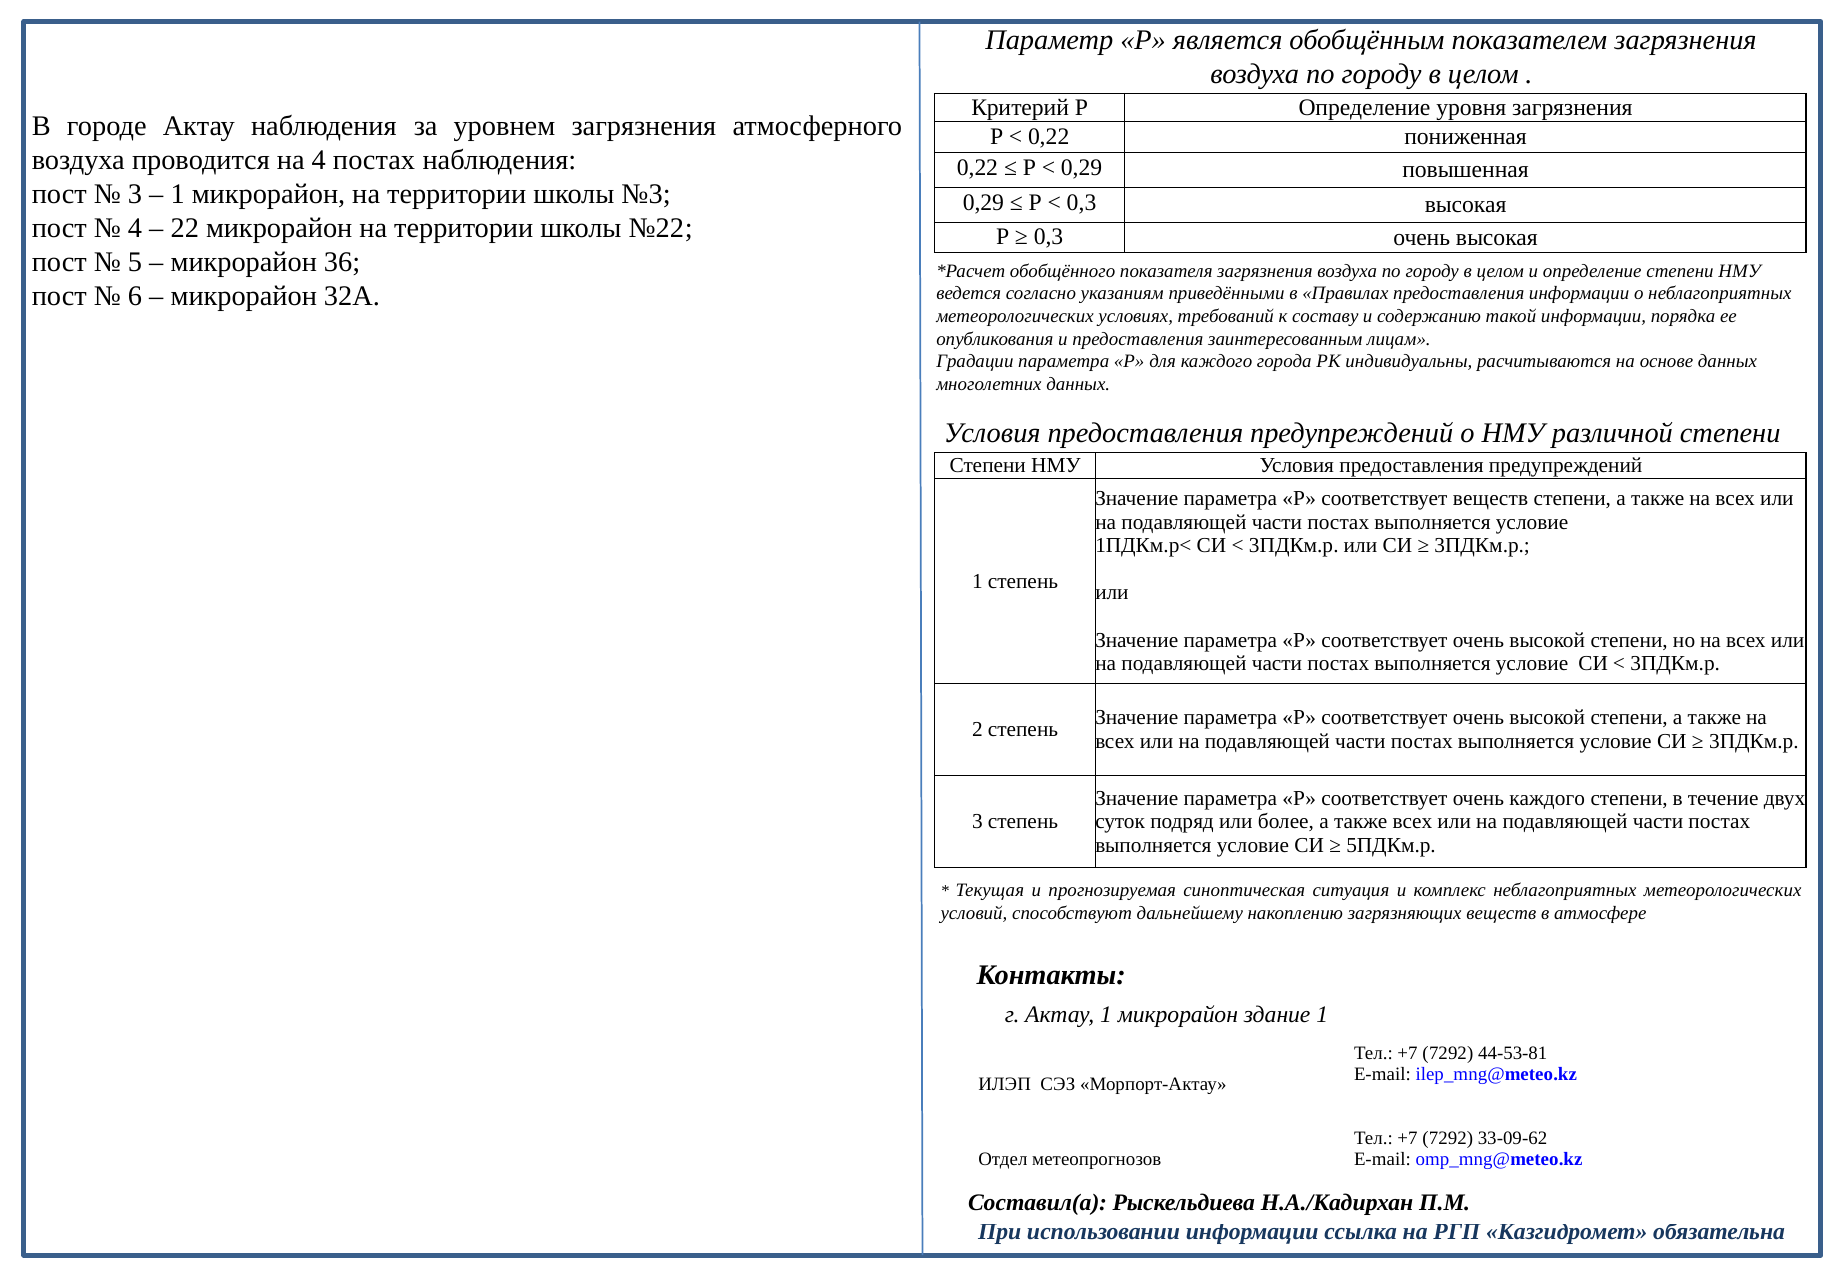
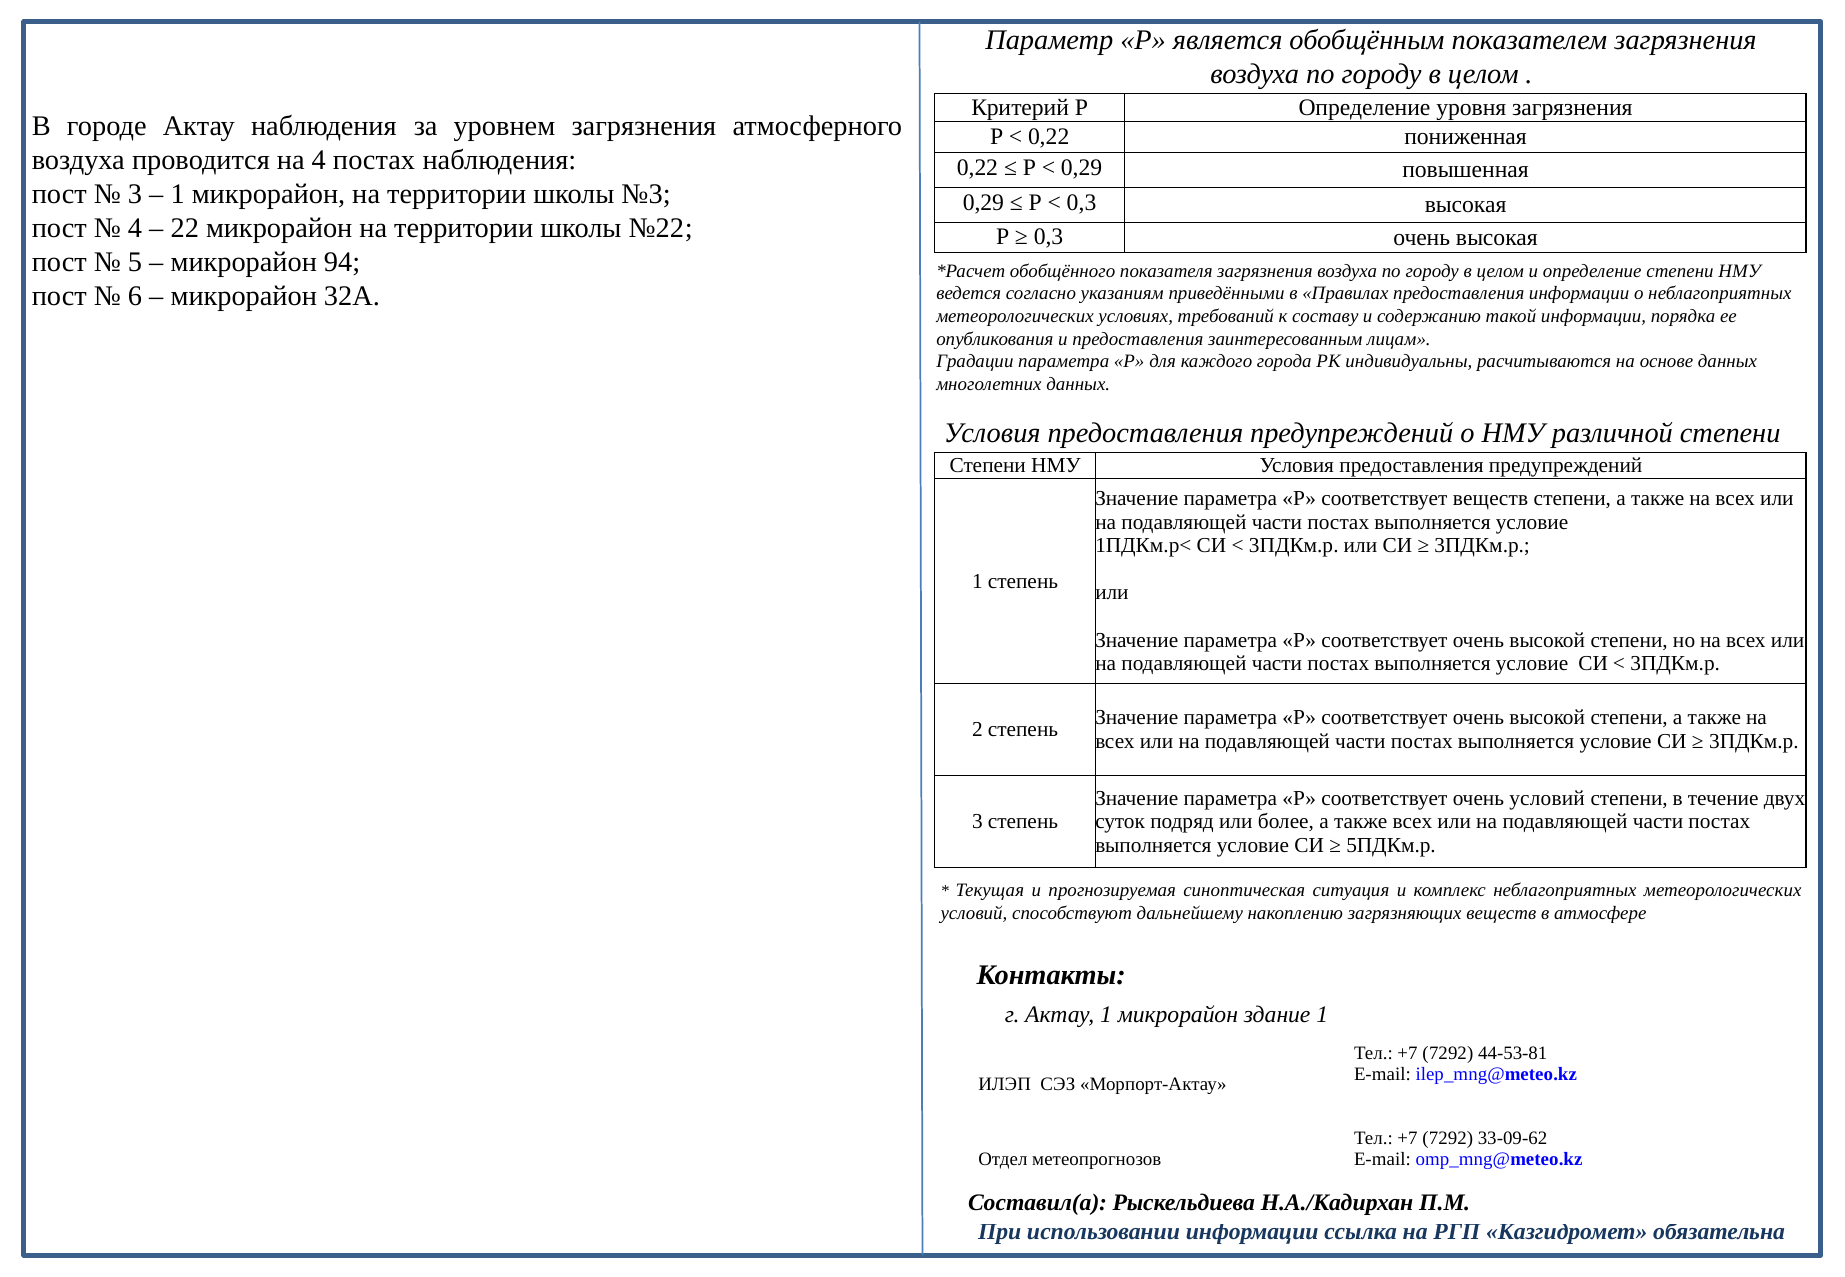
36: 36 -> 94
очень каждого: каждого -> условий
